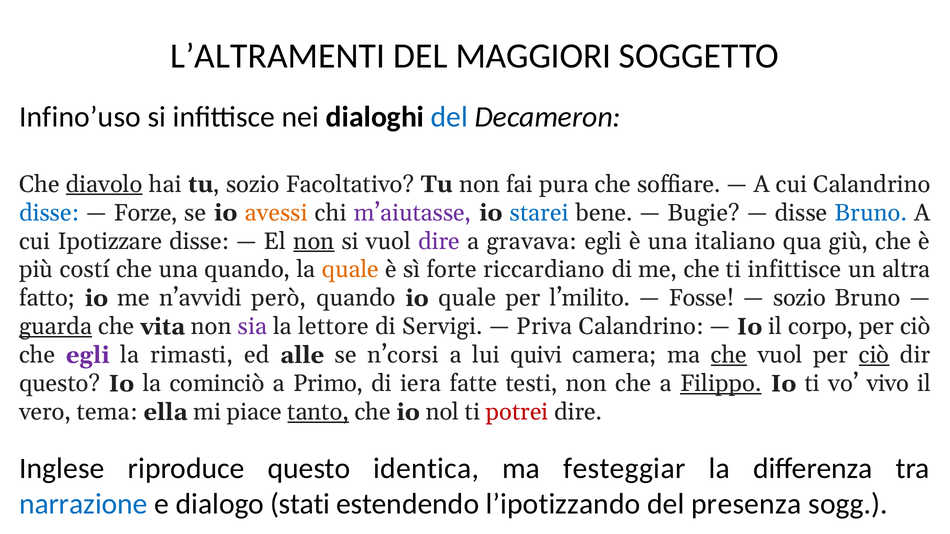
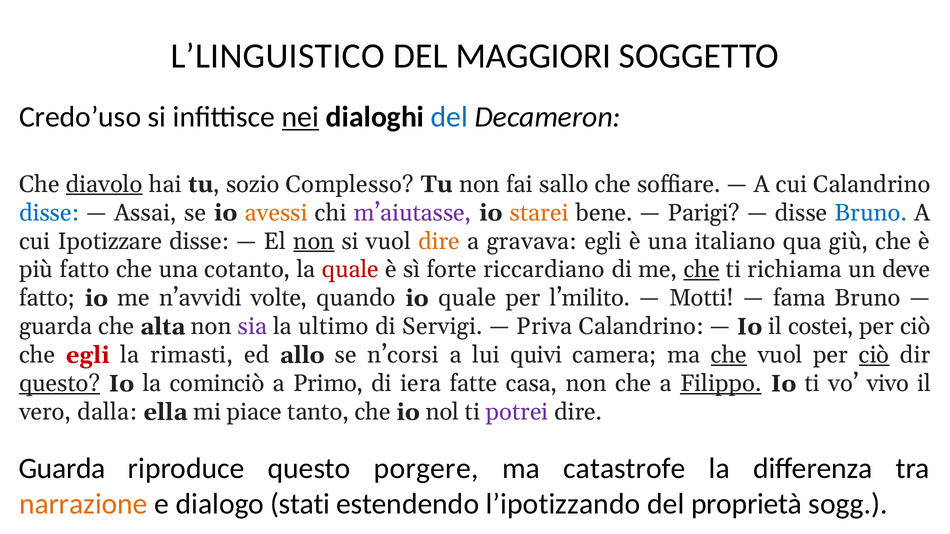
L’ALTRAMENTI: L’ALTRAMENTI -> L’LINGUISTICO
Infino’uso: Infino’uso -> Credo’uso
nei underline: none -> present
Facoltativo: Facoltativo -> Complesso
pura: pura -> sallo
Forze: Forze -> Assai
starei colour: blue -> orange
Bugie: Bugie -> Parigi
dire at (439, 241) colour: purple -> orange
più costí: costí -> fatto
una quando: quando -> cotanto
quale at (350, 270) colour: orange -> red
che at (702, 270) underline: none -> present
ti infittisce: infittisce -> richiama
altra: altra -> deve
però: però -> volte
Fosse: Fosse -> Motti
sozio at (799, 298): sozio -> fama
guarda at (56, 327) underline: present -> none
vita: vita -> alta
lettore: lettore -> ultimo
corpo: corpo -> costei
egli at (88, 355) colour: purple -> red
alle: alle -> allo
questo at (60, 384) underline: none -> present
testi: testi -> casa
tema: tema -> dalla
tanto underline: present -> none
potrei colour: red -> purple
Inglese at (62, 469): Inglese -> Guarda
identica: identica -> porgere
festeggiar: festeggiar -> catastrofe
narrazione colour: blue -> orange
presenza: presenza -> proprietà
